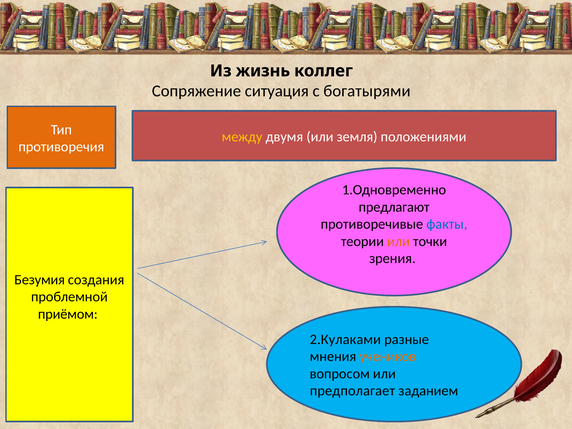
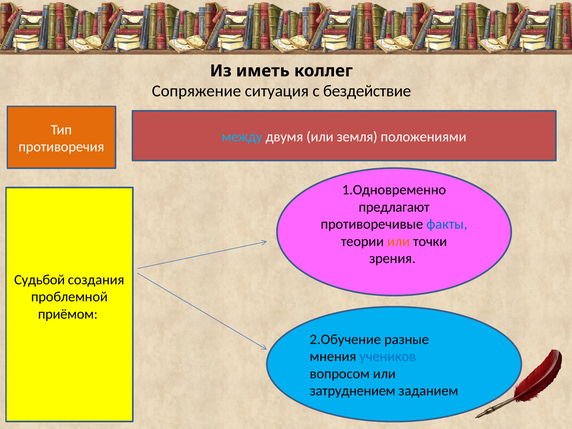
жизнь: жизнь -> иметь
богатырями: богатырями -> бездействие
между colour: yellow -> light blue
Безумия: Безумия -> Судьбой
2.Кулаками: 2.Кулаками -> 2.Обучение
учеников colour: orange -> blue
предполагает: предполагает -> затруднением
